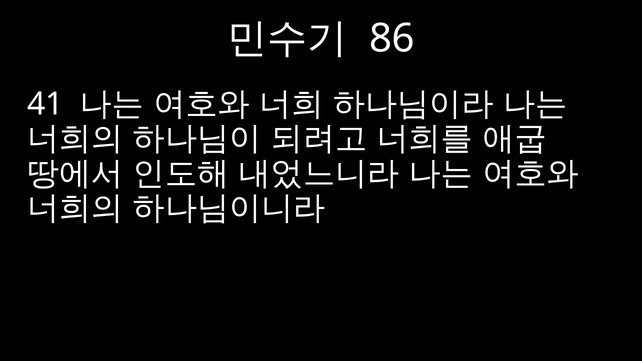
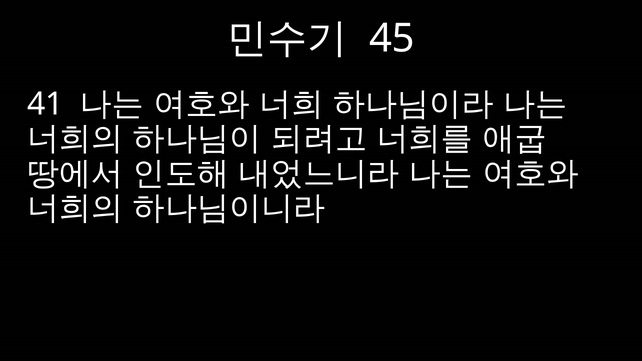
86: 86 -> 45
